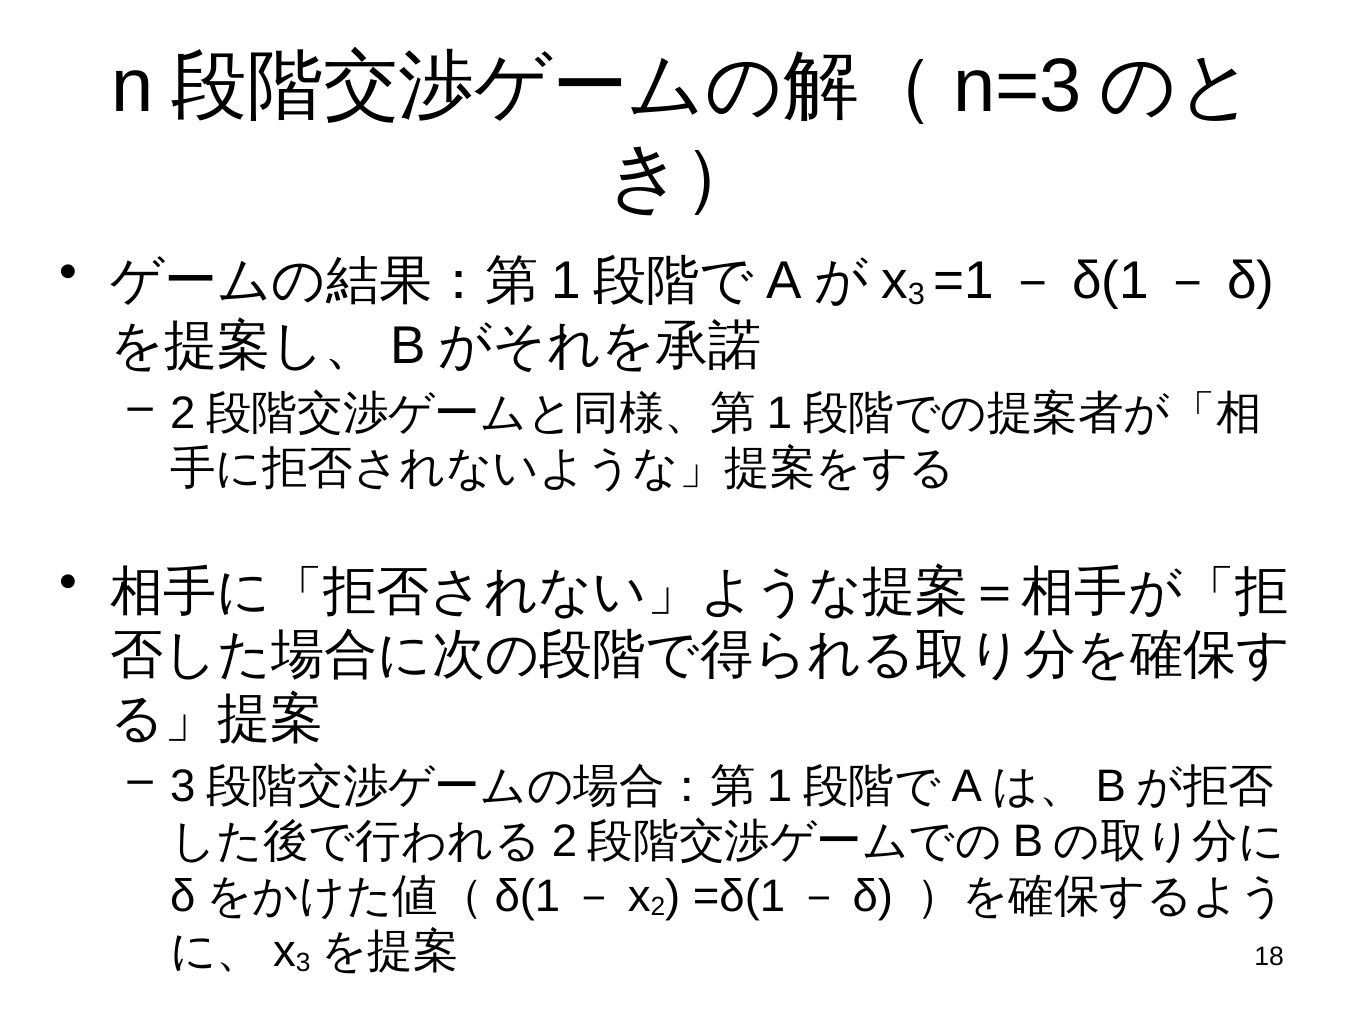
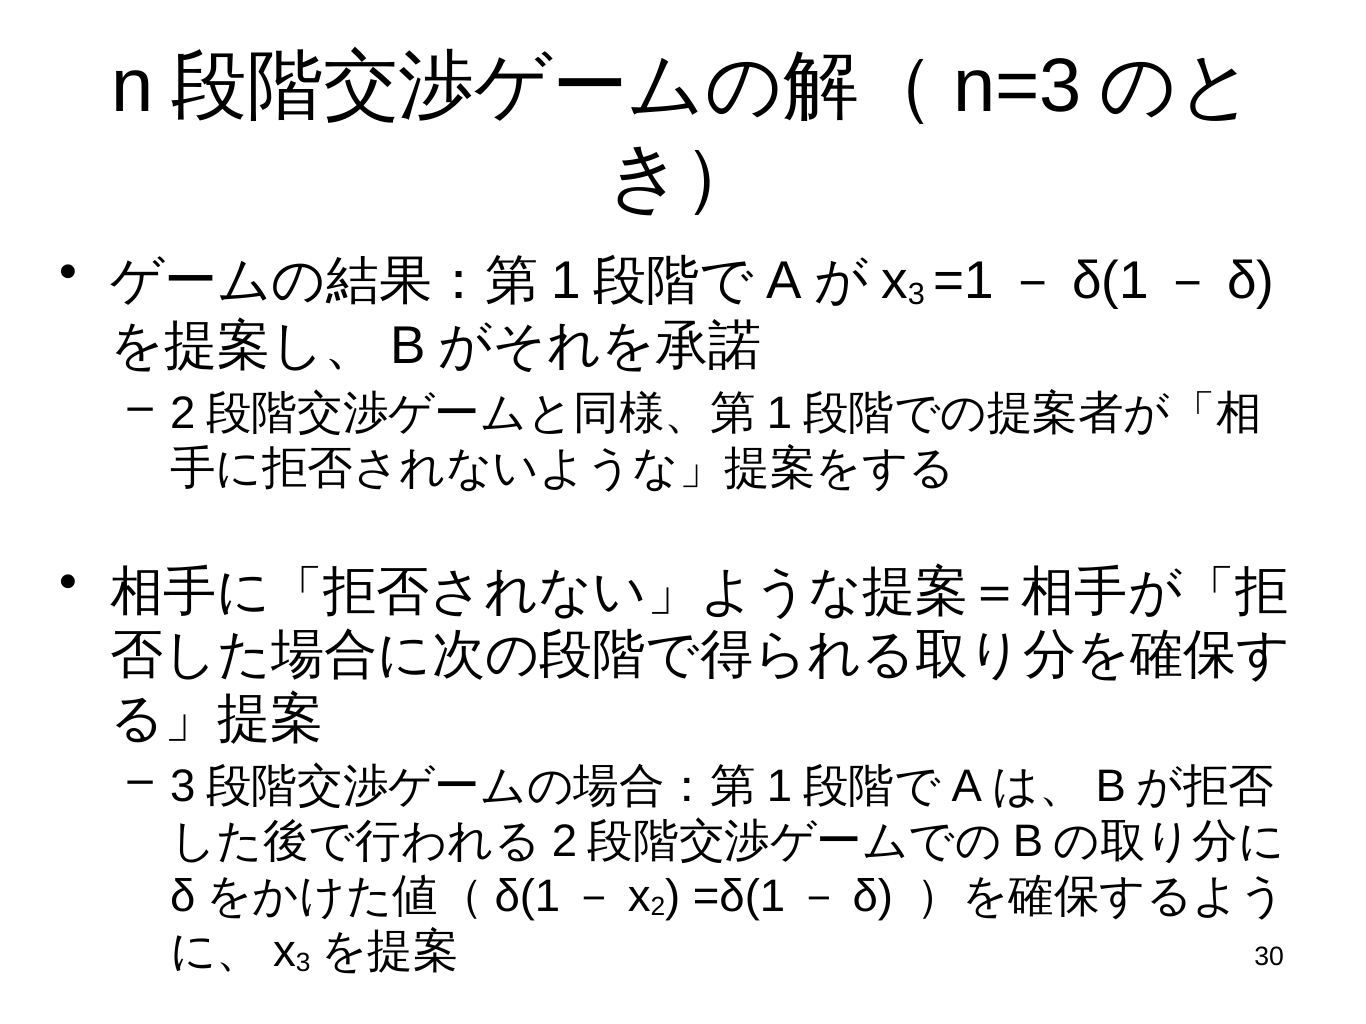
18: 18 -> 30
